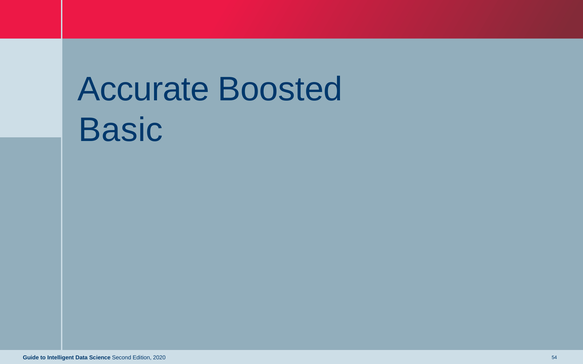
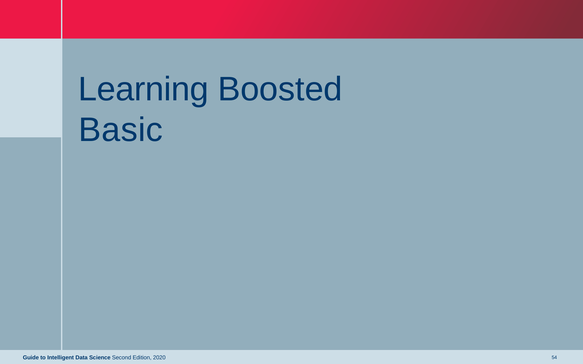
Accurate: Accurate -> Learning
